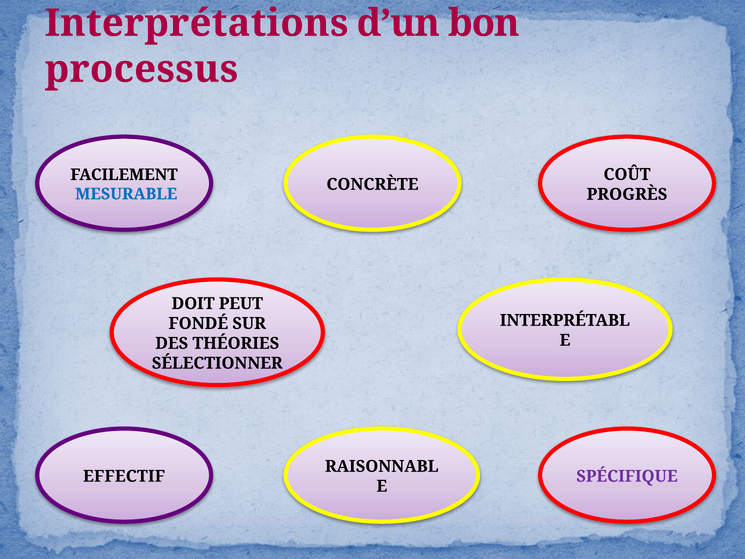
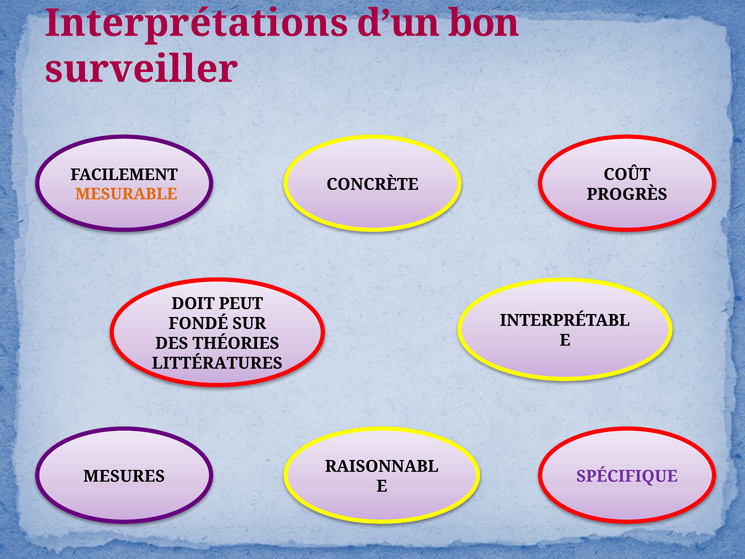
processus: processus -> surveiller
MESURABLE colour: blue -> orange
SÉLECTIONNER: SÉLECTIONNER -> LITTÉRATURES
EFFECTIF: EFFECTIF -> MESURES
